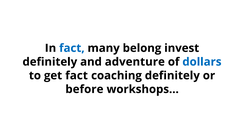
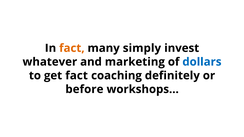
fact at (72, 48) colour: blue -> orange
belong: belong -> simply
definitely at (50, 62): definitely -> whatever
adventure: adventure -> marketing
